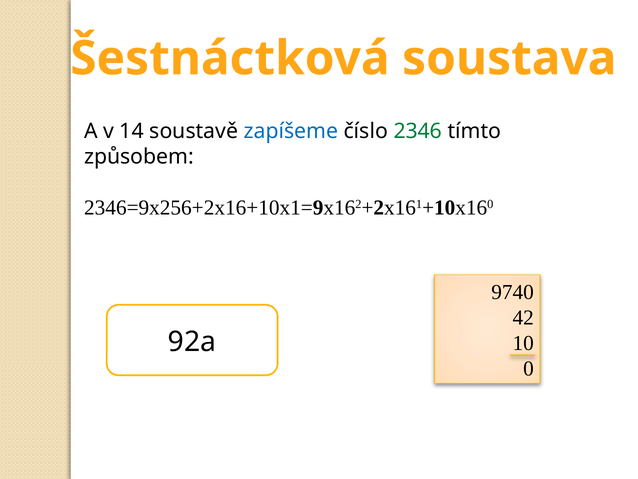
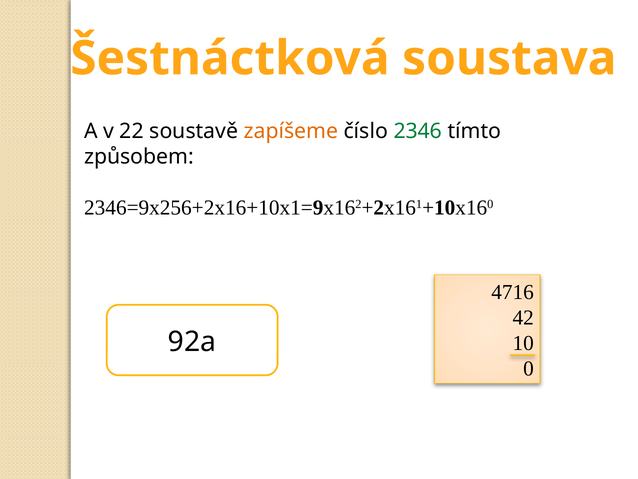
14: 14 -> 22
zapíšeme colour: blue -> orange
9740: 9740 -> 4716
